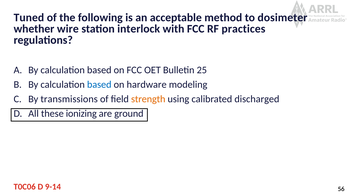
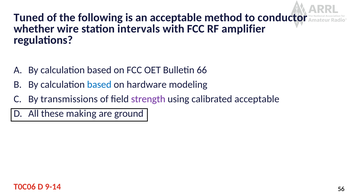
dosimeter: dosimeter -> conductor
interlock: interlock -> intervals
practices: practices -> amplifier
25: 25 -> 66
strength colour: orange -> purple
calibrated discharged: discharged -> acceptable
ionizing: ionizing -> making
